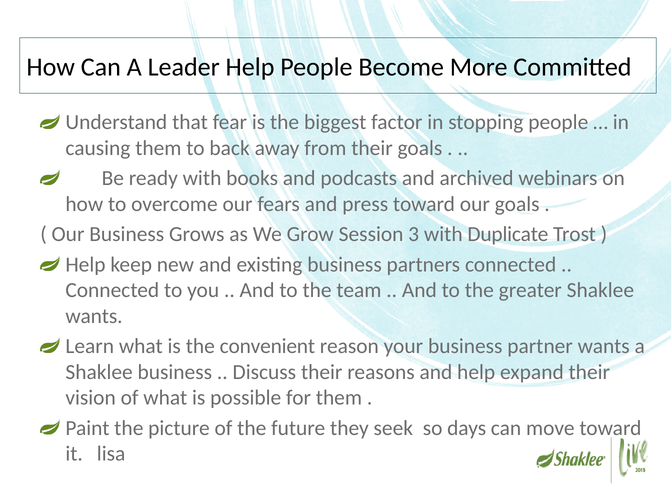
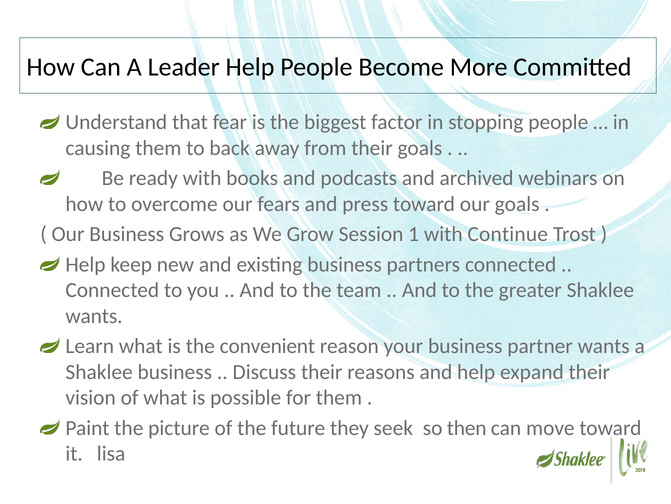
3: 3 -> 1
Duplicate: Duplicate -> Continue
days: days -> then
